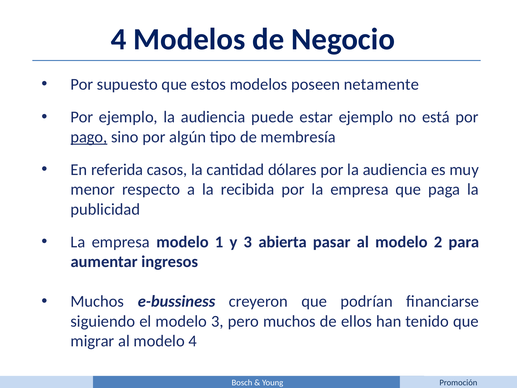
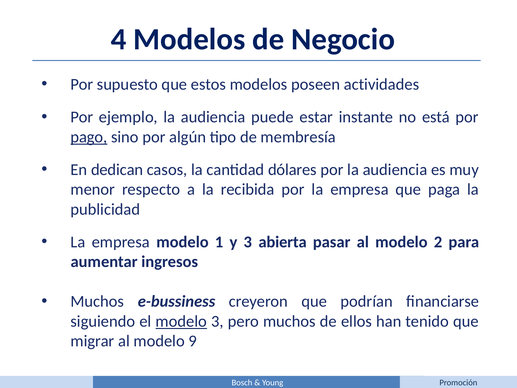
netamente: netamente -> actividades
estar ejemplo: ejemplo -> instante
referida: referida -> dedican
modelo at (181, 321) underline: none -> present
modelo 4: 4 -> 9
